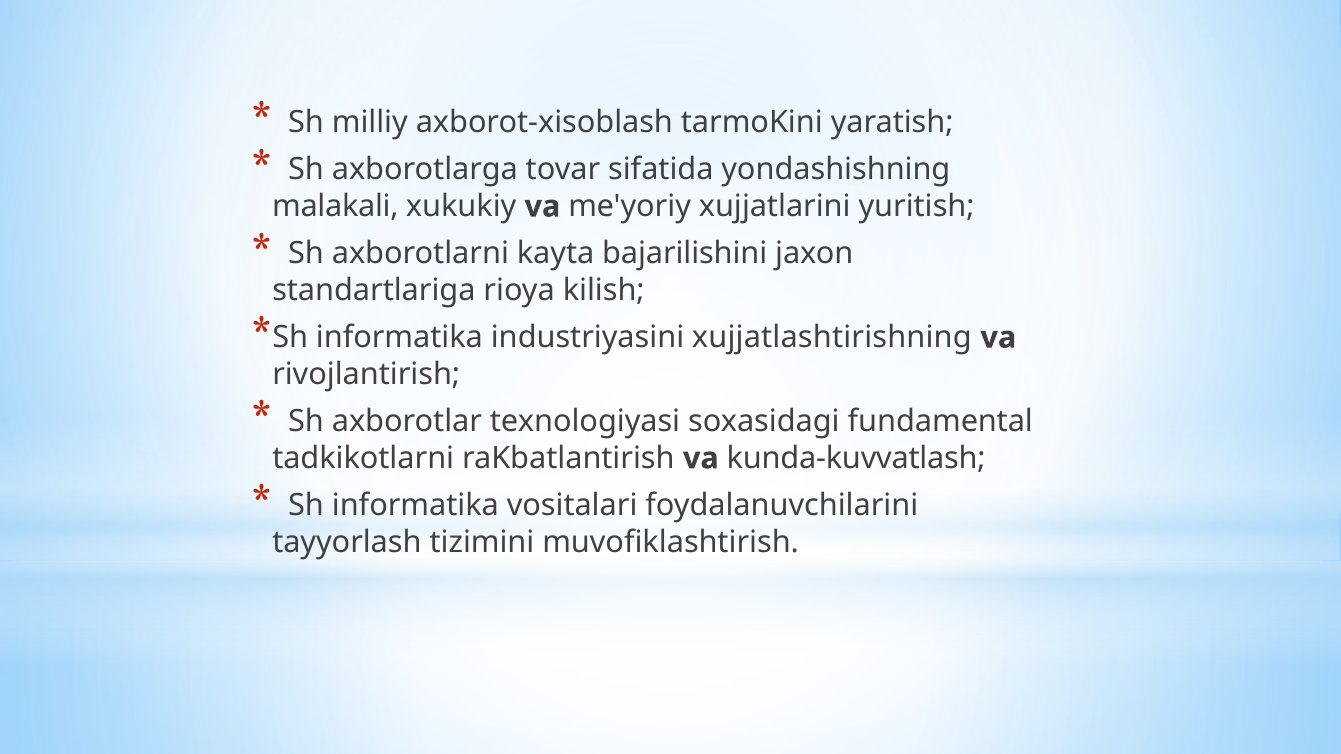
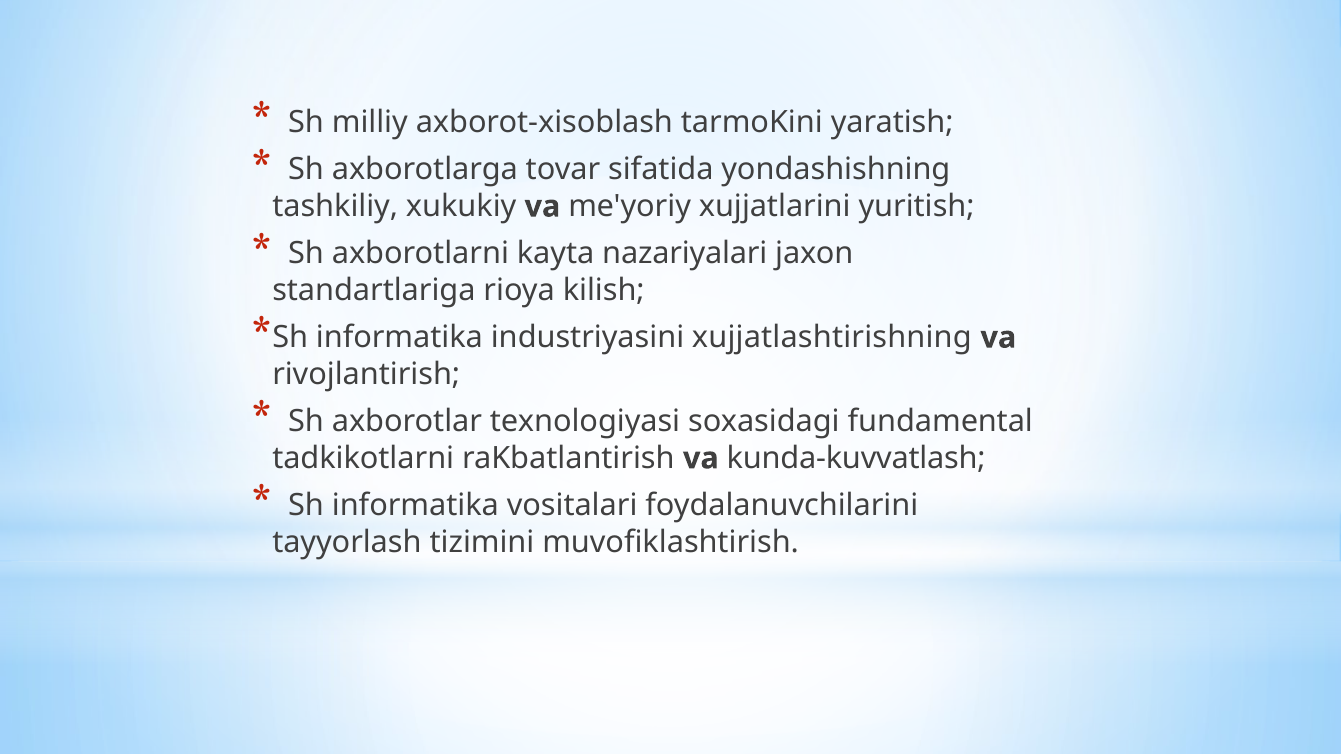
malakali: malakali -> tashkiliy
bajarilishini: bajarilishini -> nazariyalari
